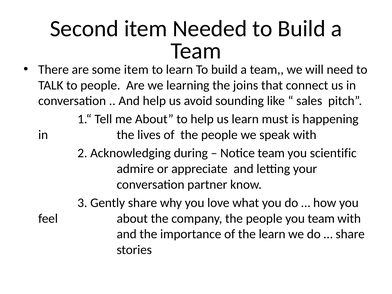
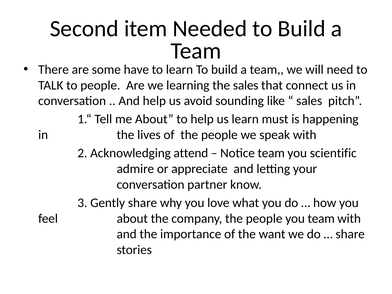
some item: item -> have
the joins: joins -> sales
during: during -> attend
the learn: learn -> want
